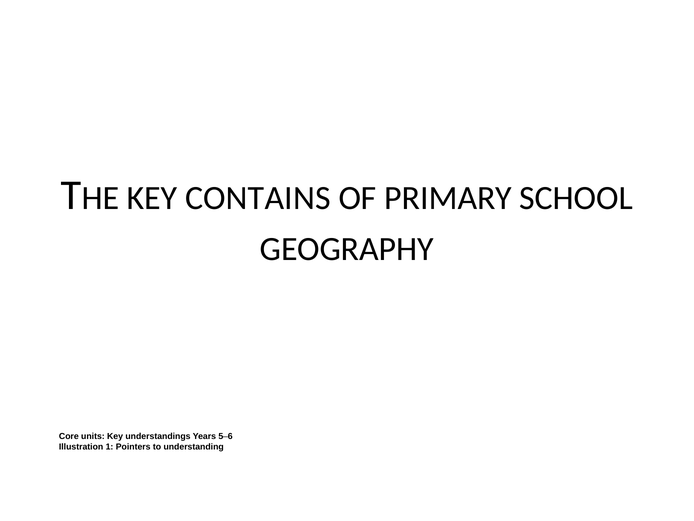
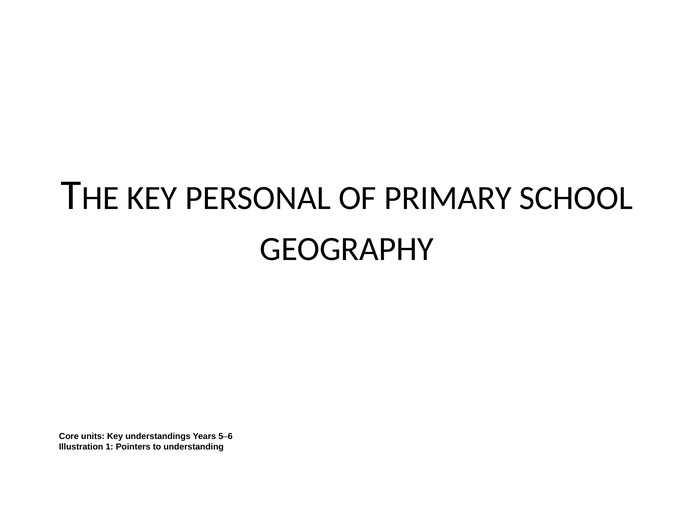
CONTAINS: CONTAINS -> PERSONAL
